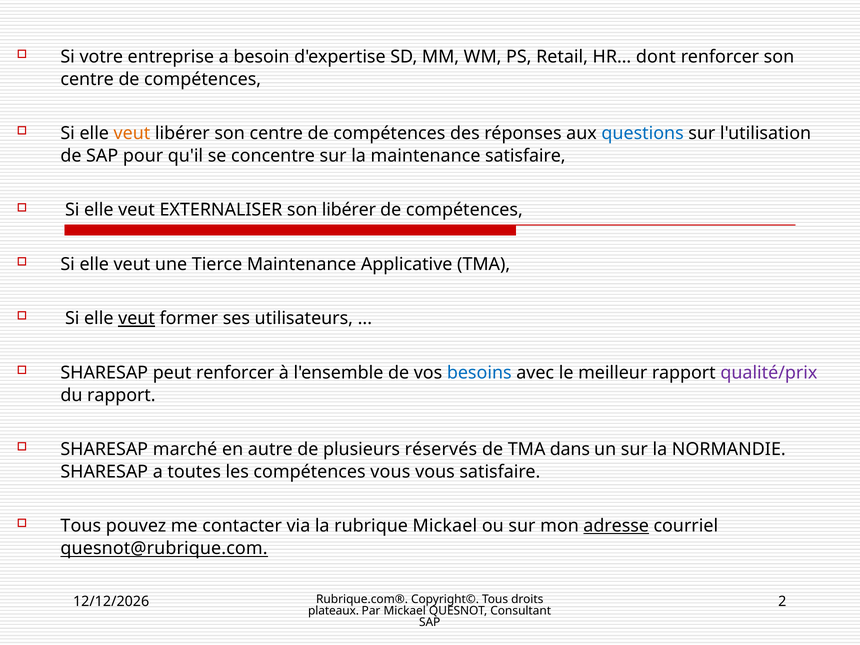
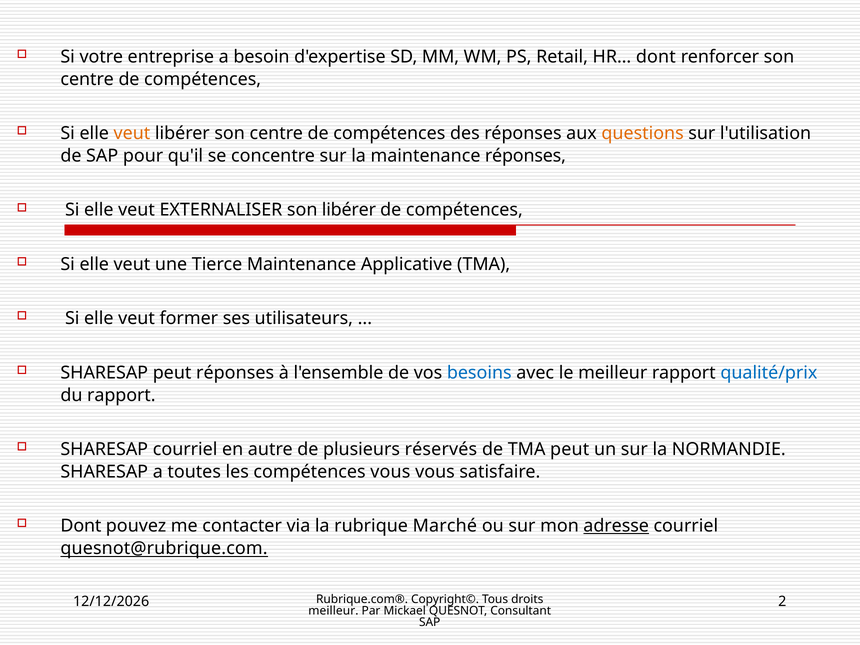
questions colour: blue -> orange
maintenance satisfaire: satisfaire -> réponses
veut at (137, 319) underline: present -> none
peut renforcer: renforcer -> réponses
qualité/prix colour: purple -> blue
SHARESAP marché: marché -> courriel
TMA dans: dans -> peut
Tous at (81, 526): Tous -> Dont
rubrique Mickael: Mickael -> Marché
plateaux at (334, 611): plateaux -> meilleur
